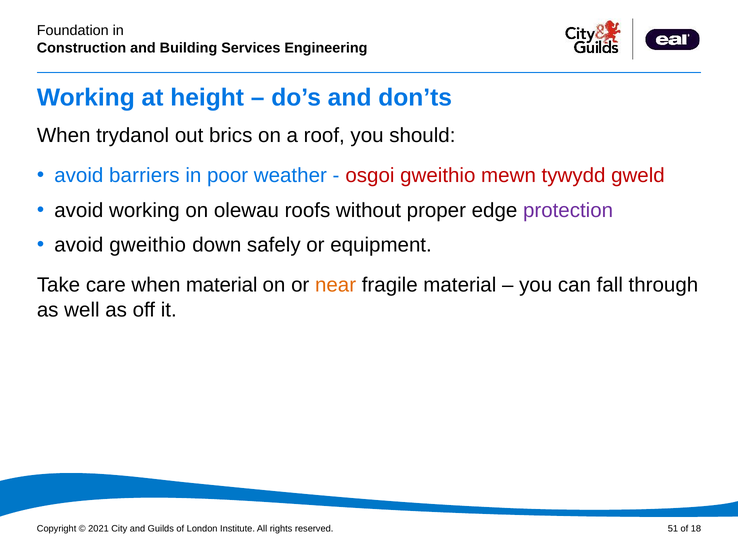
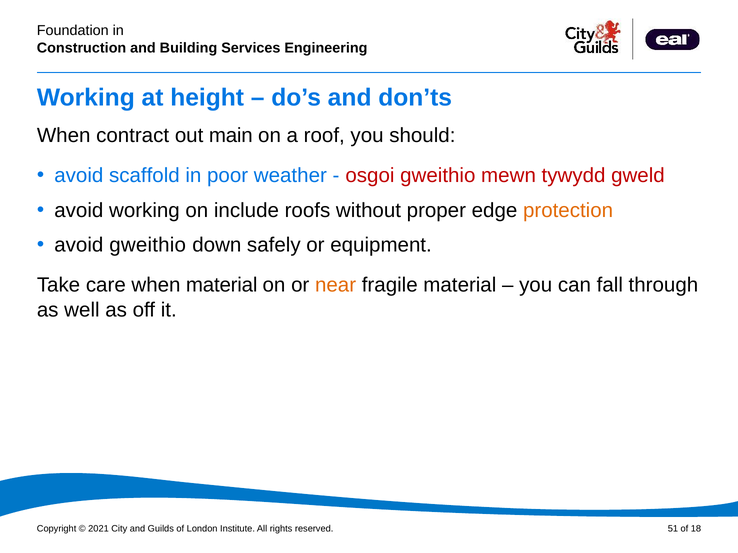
trydanol: trydanol -> contract
brics: brics -> main
barriers: barriers -> scaffold
olewau: olewau -> include
protection colour: purple -> orange
